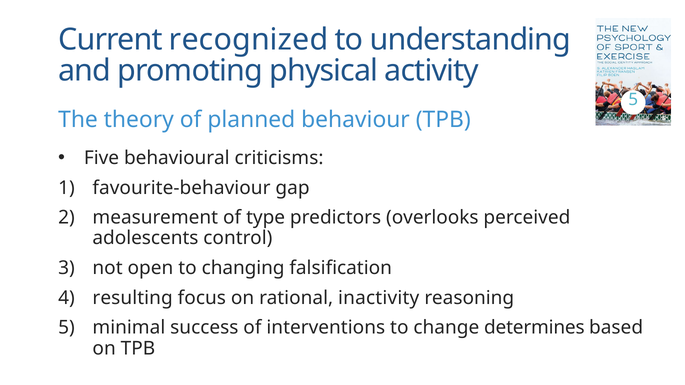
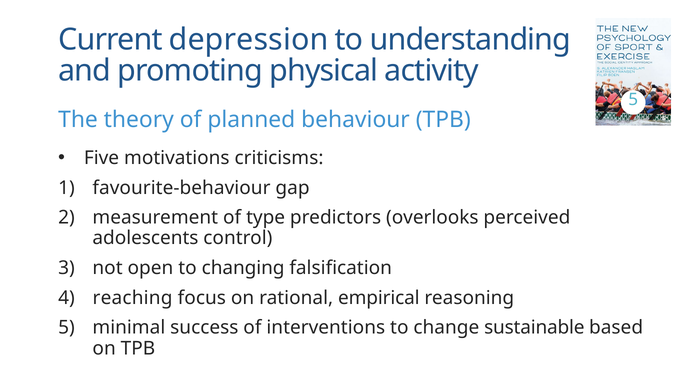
recognized: recognized -> depression
behavioural: behavioural -> motivations
resulting: resulting -> reaching
inactivity: inactivity -> empirical
determines: determines -> sustainable
